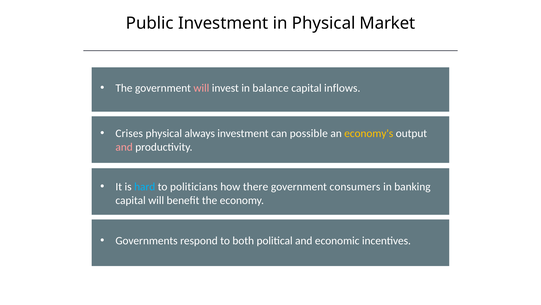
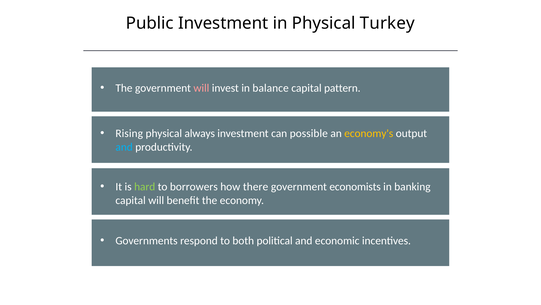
Market: Market -> Turkey
inflows: inflows -> pattern
Crises: Crises -> Rising
and at (124, 147) colour: pink -> light blue
hard colour: light blue -> light green
politicians: politicians -> borrowers
government consumers: consumers -> economists
